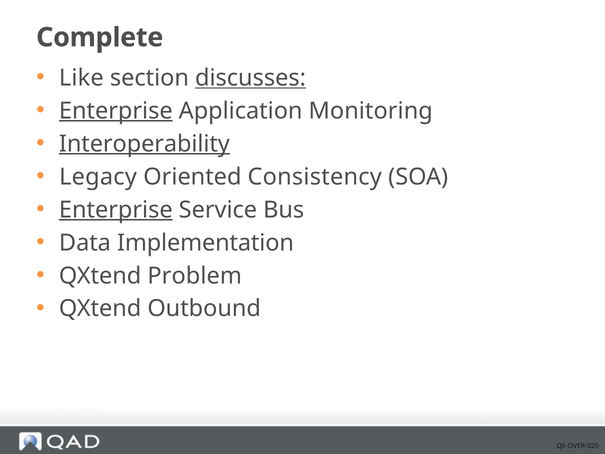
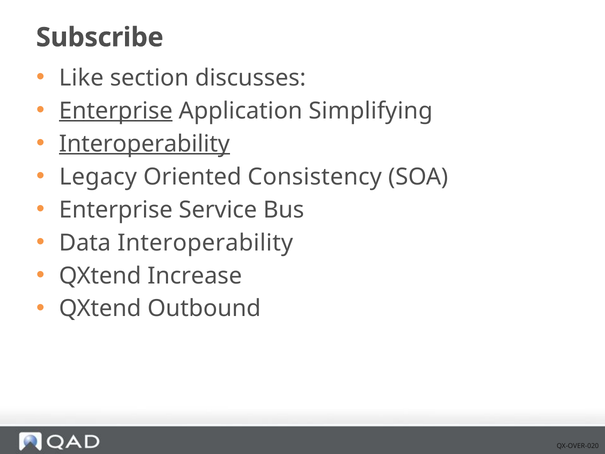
Complete: Complete -> Subscribe
discusses underline: present -> none
Monitoring: Monitoring -> Simplifying
Enterprise at (116, 210) underline: present -> none
Data Implementation: Implementation -> Interoperability
Problem: Problem -> Increase
